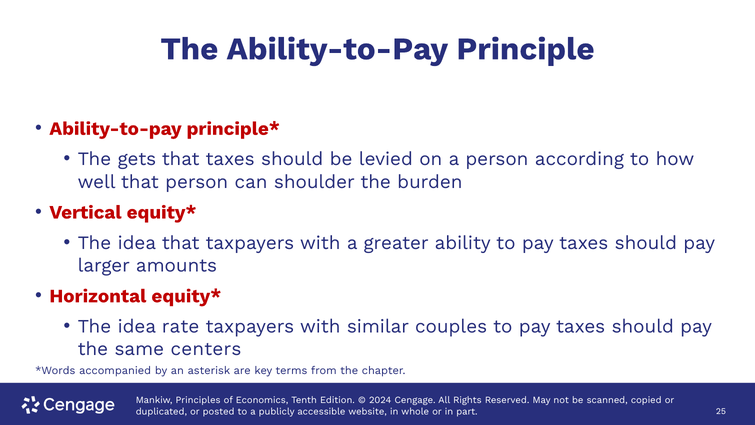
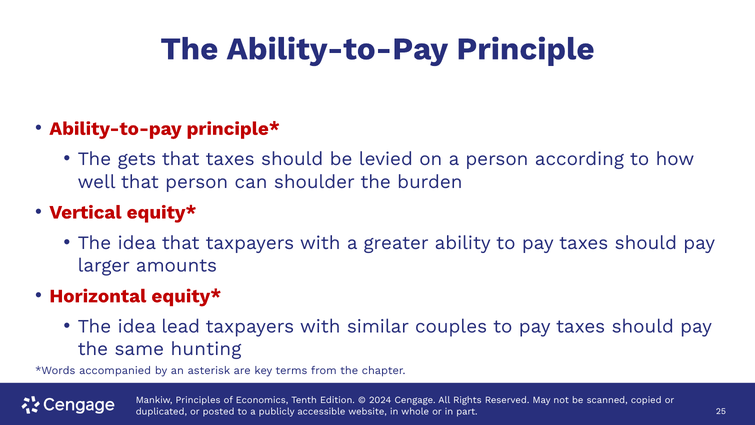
rate: rate -> lead
centers: centers -> hunting
